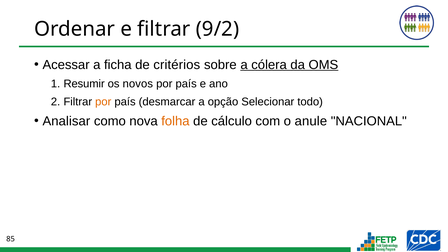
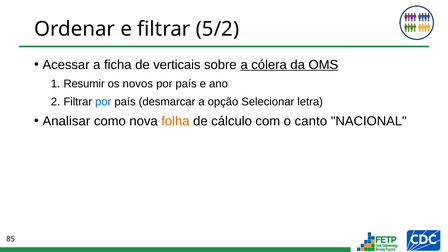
9/2: 9/2 -> 5/2
critérios: critérios -> verticais
por at (103, 102) colour: orange -> blue
todo: todo -> letra
anule: anule -> canto
